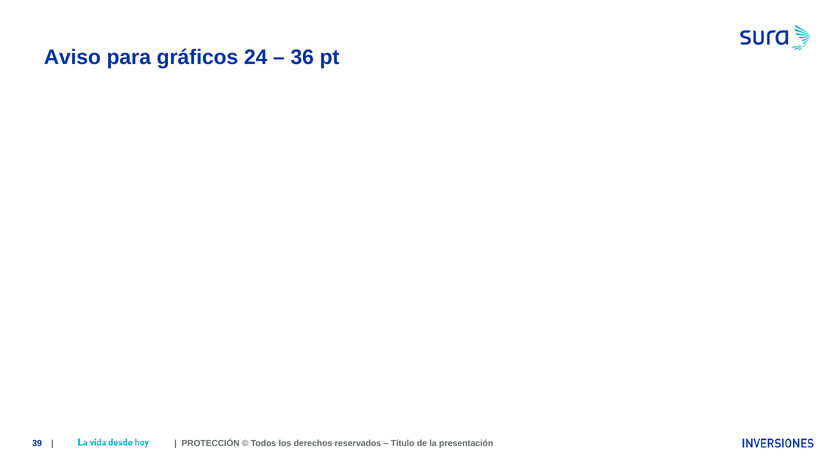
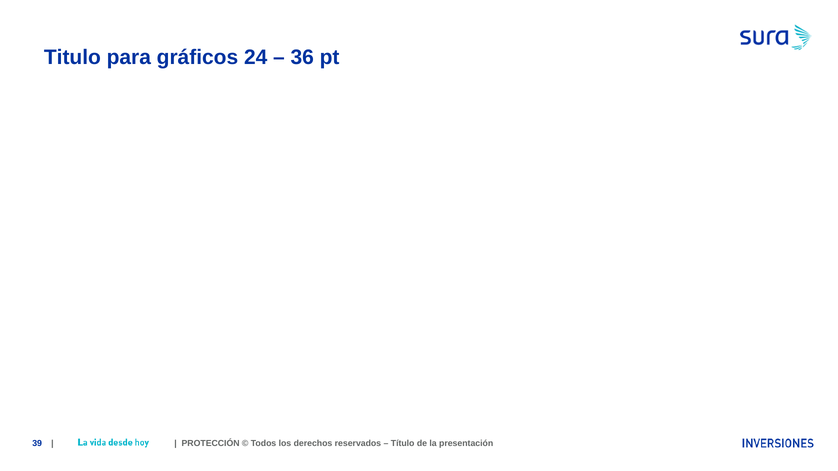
Aviso: Aviso -> Titulo
